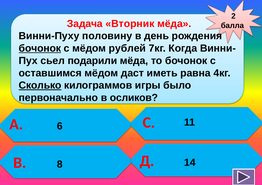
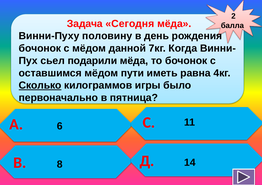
Вторник: Вторник -> Сегодня
бочонок at (40, 48) underline: present -> none
рублей: рублей -> данной
даст: даст -> пути
осликов: осликов -> пятница
